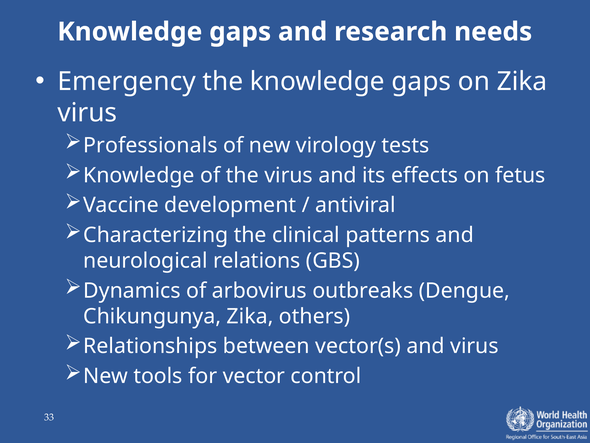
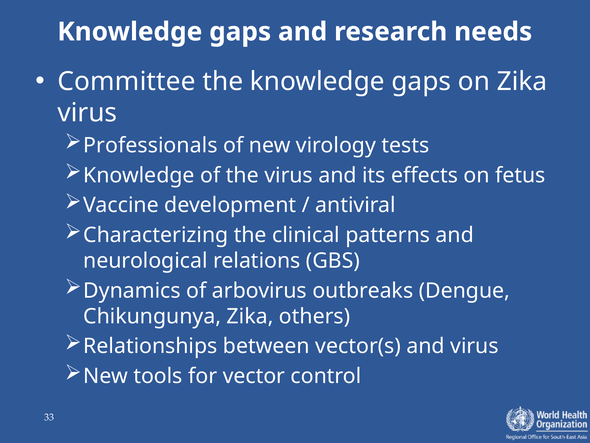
Emergency: Emergency -> Committee
